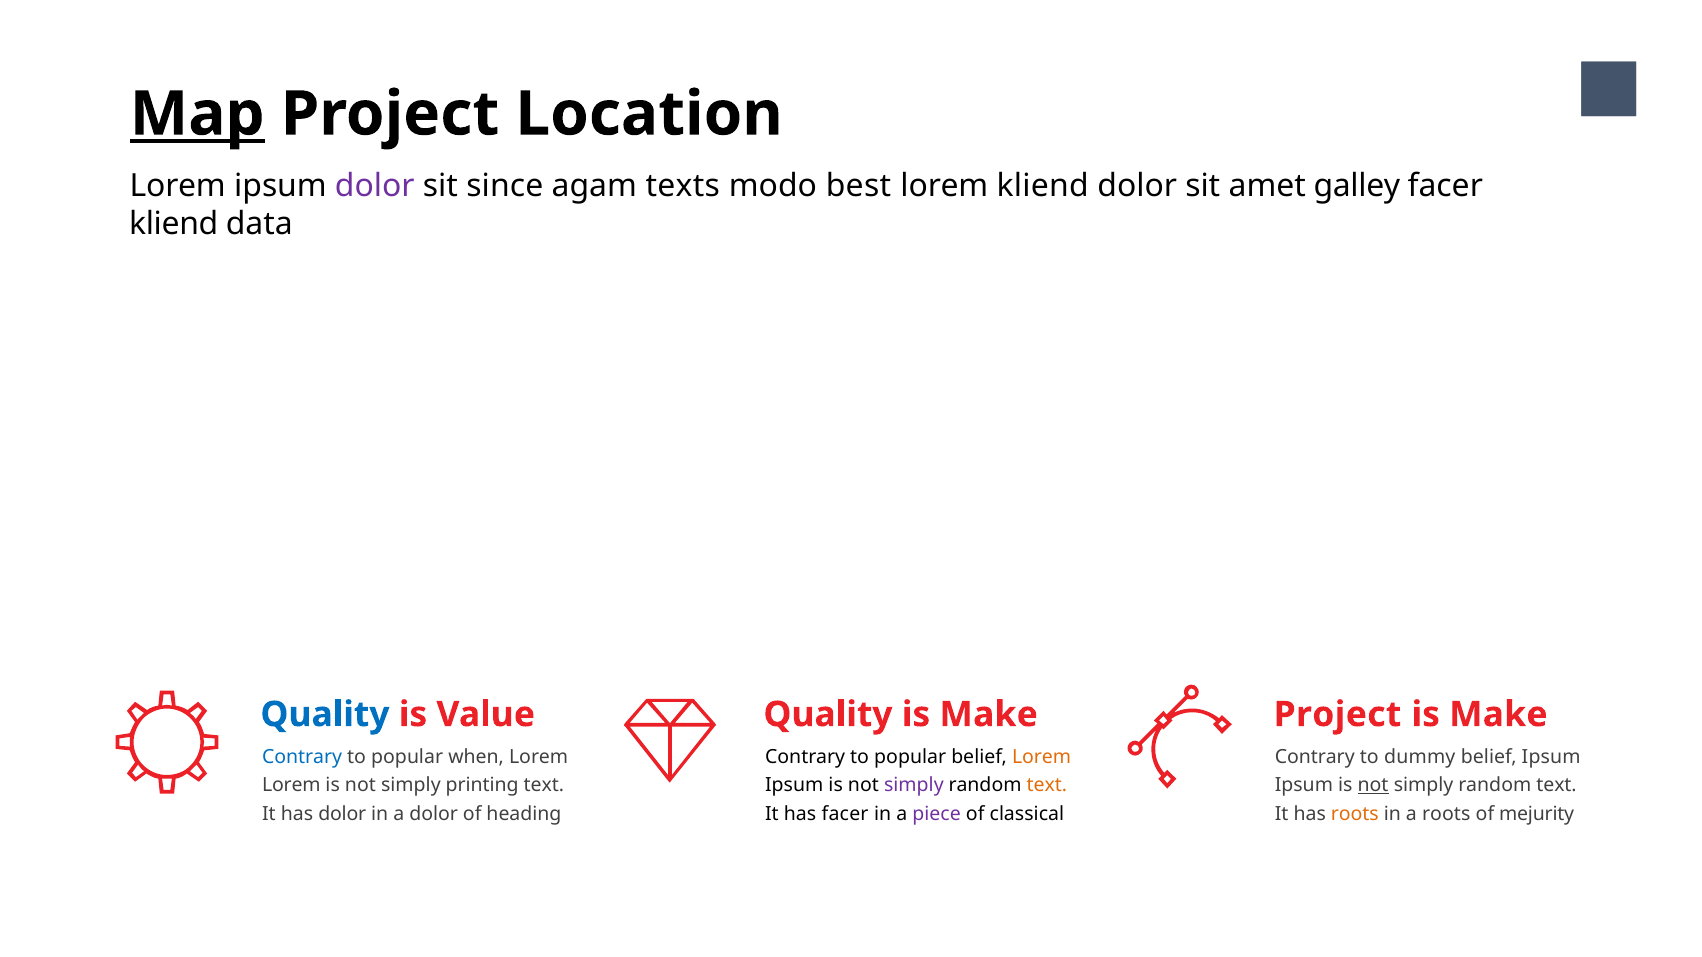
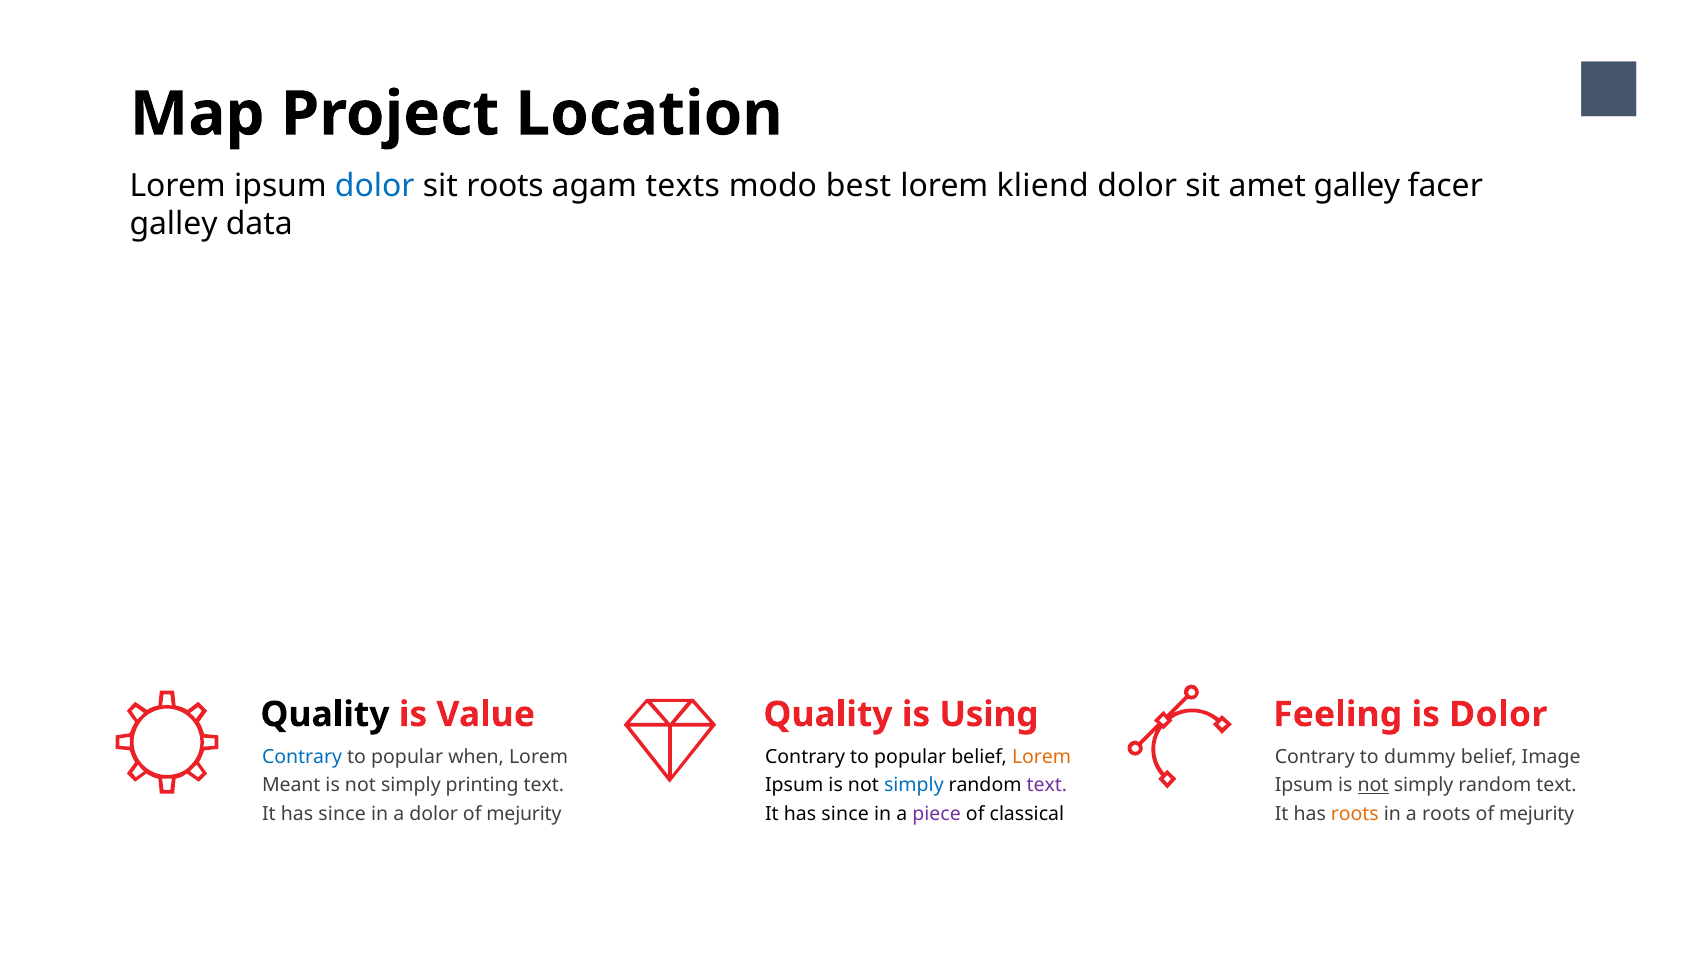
Map underline: present -> none
dolor at (375, 186) colour: purple -> blue
sit since: since -> roots
kliend at (174, 224): kliend -> galley
Quality at (325, 715) colour: blue -> black
Quality is Make: Make -> Using
Project at (1337, 715): Project -> Feeling
Make at (1498, 715): Make -> Dolor
belief Ipsum: Ipsum -> Image
Lorem at (291, 786): Lorem -> Meant
simply at (914, 786) colour: purple -> blue
text at (1047, 786) colour: orange -> purple
dolor at (342, 814): dolor -> since
heading at (524, 814): heading -> mejurity
facer at (845, 814): facer -> since
